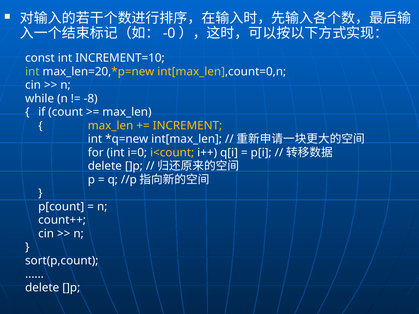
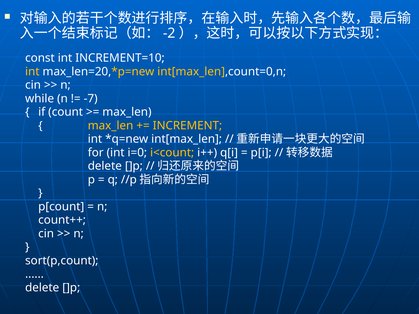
-0: -0 -> -2
int at (32, 72) colour: light green -> yellow
-8: -8 -> -7
